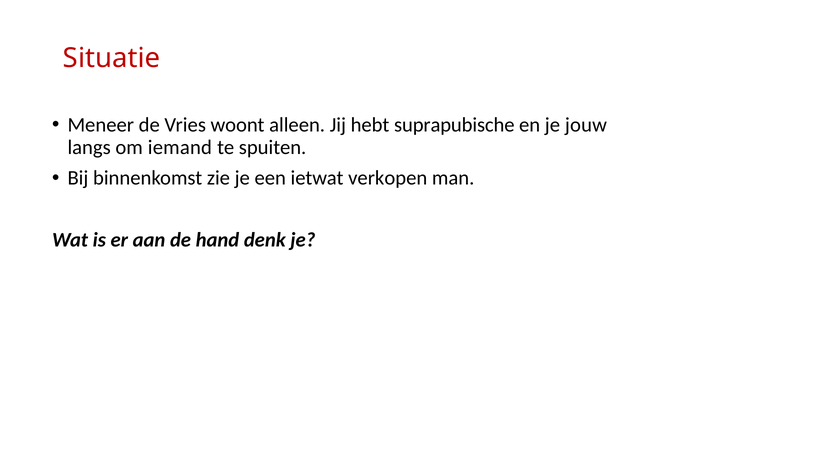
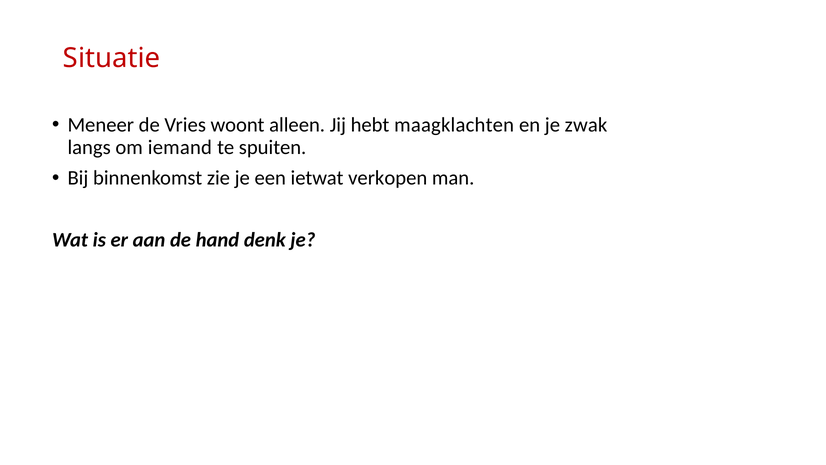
suprapubische: suprapubische -> maagklachten
jouw: jouw -> zwak
